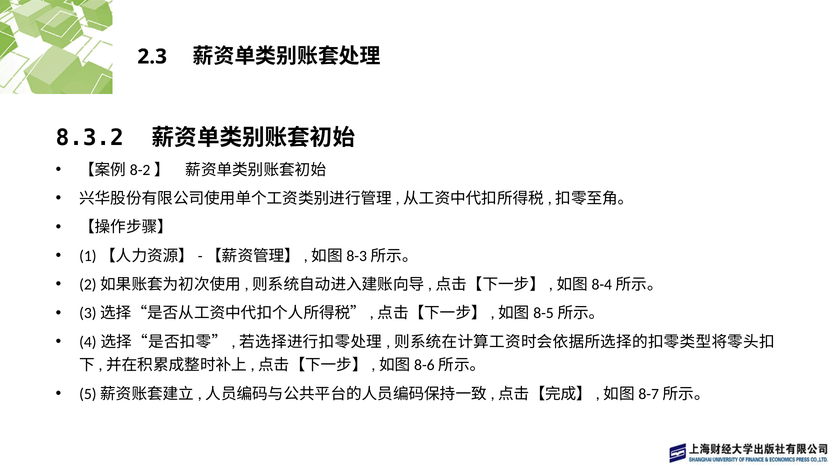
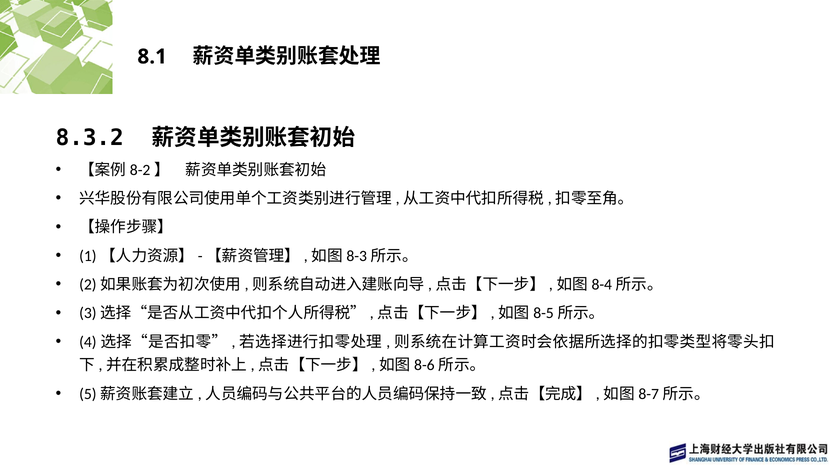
2.3: 2.3 -> 8.1
